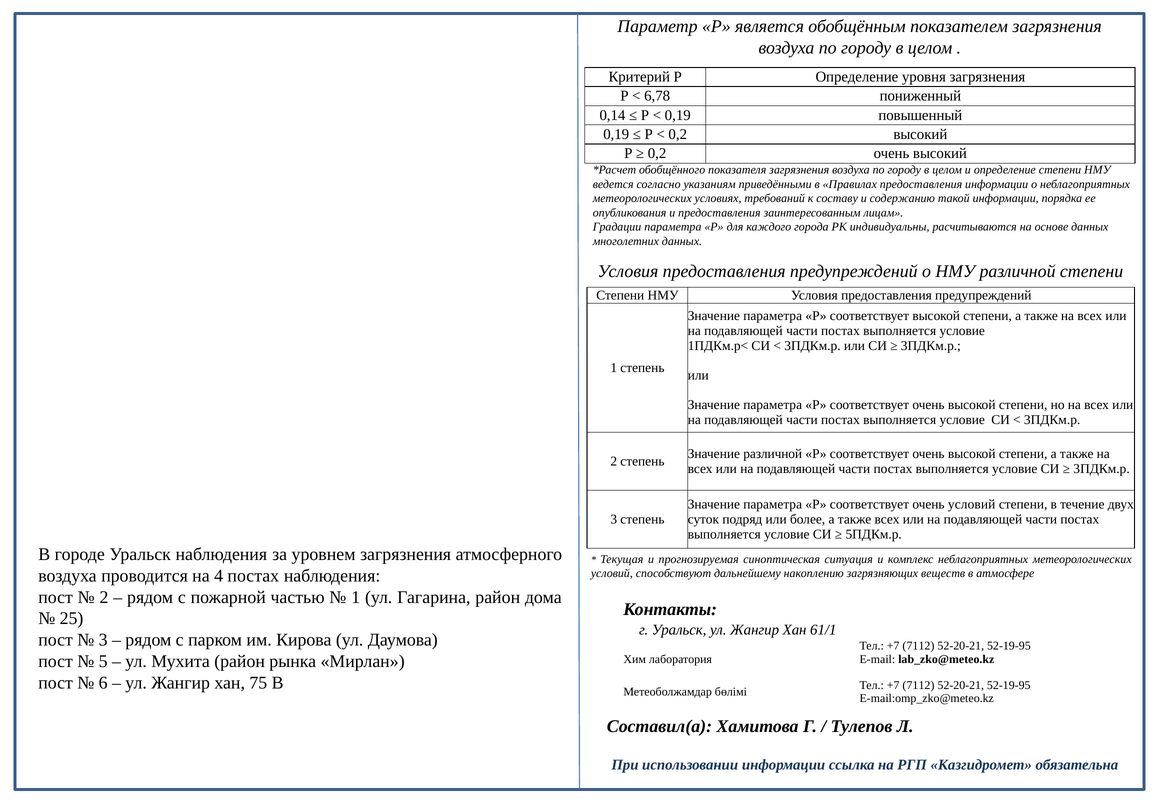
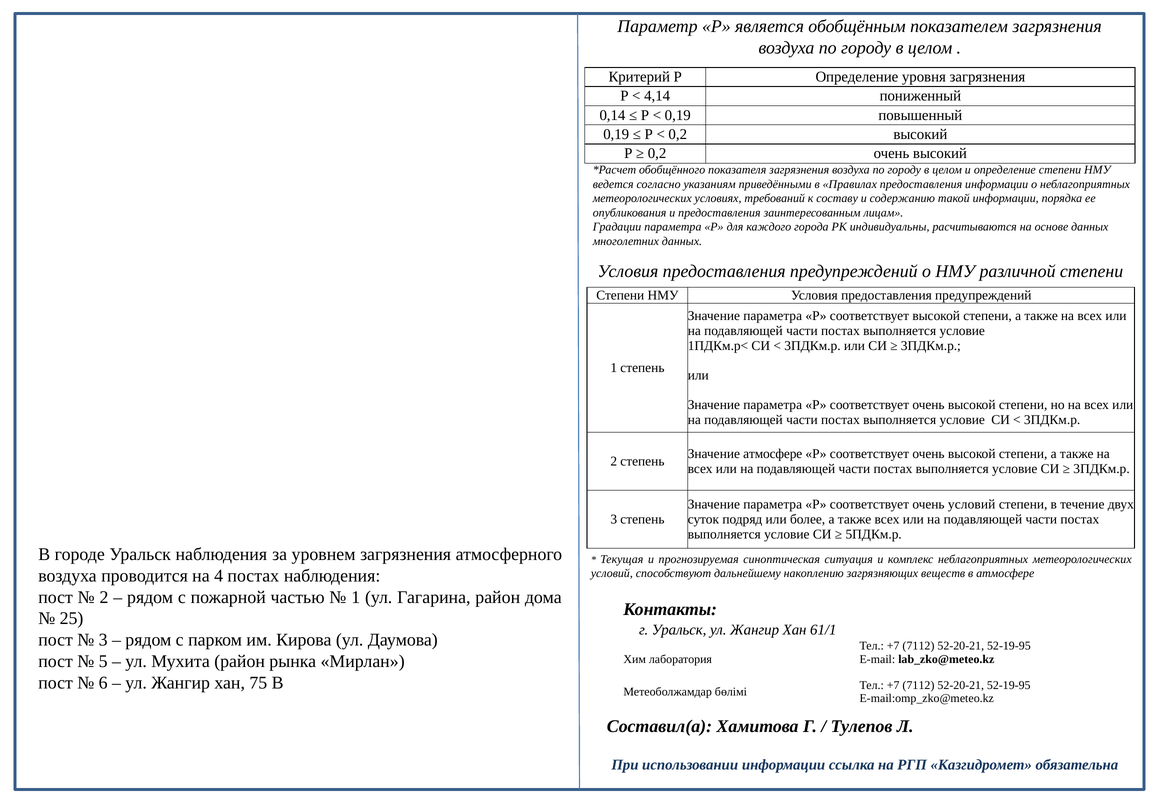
6,78: 6,78 -> 4,14
Значение различной: различной -> атмосфере
